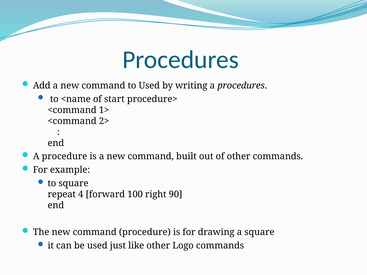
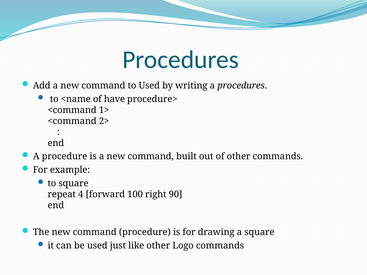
start: start -> have
